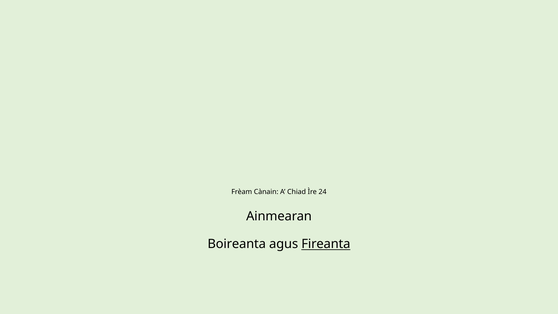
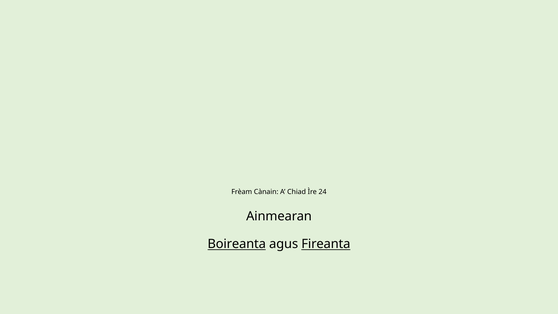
Boireanta underline: none -> present
